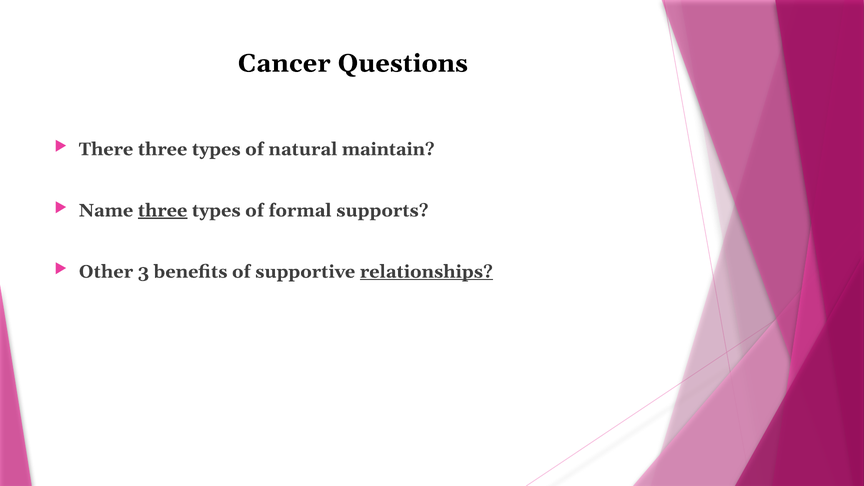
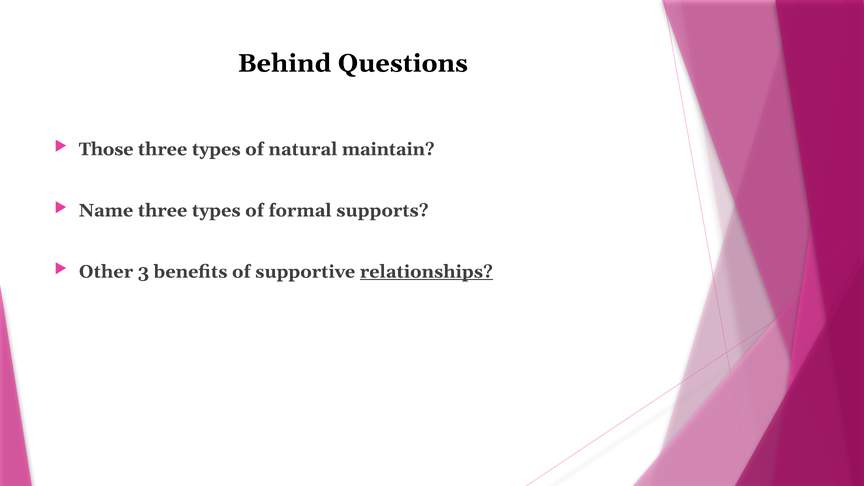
Cancer: Cancer -> Behind
There: There -> Those
three at (163, 210) underline: present -> none
